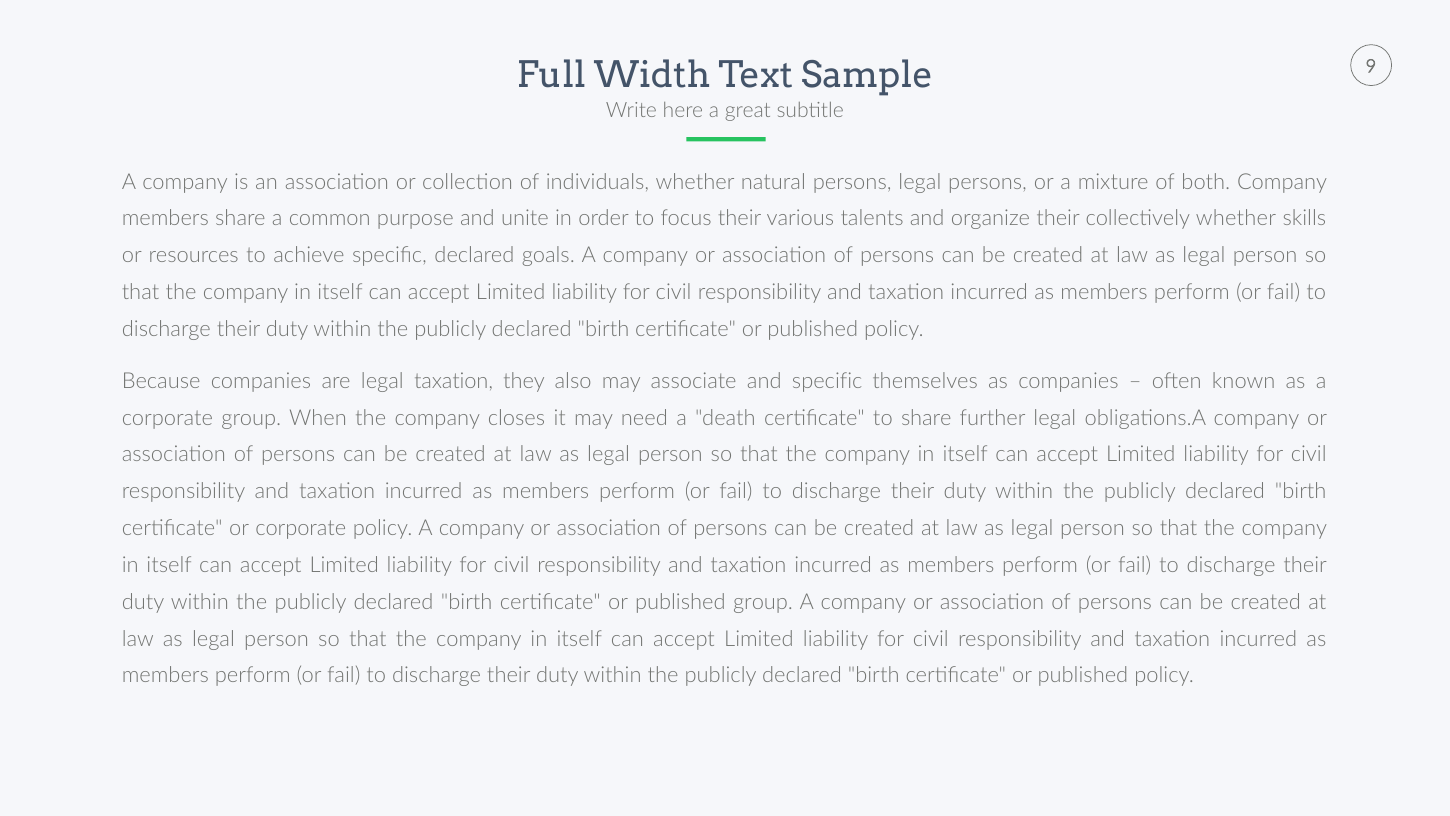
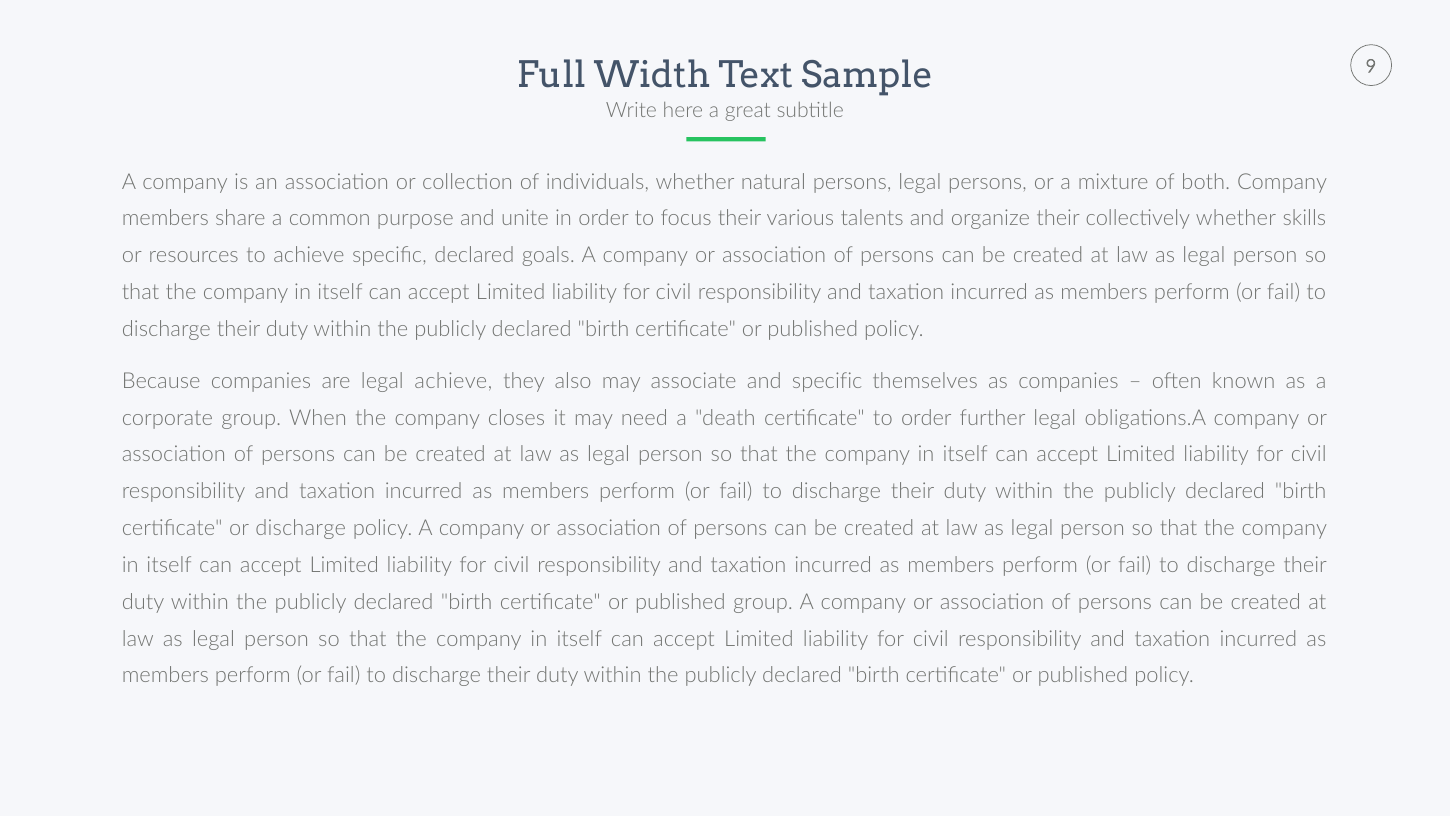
legal taxation: taxation -> achieve
to share: share -> order
or corporate: corporate -> discharge
